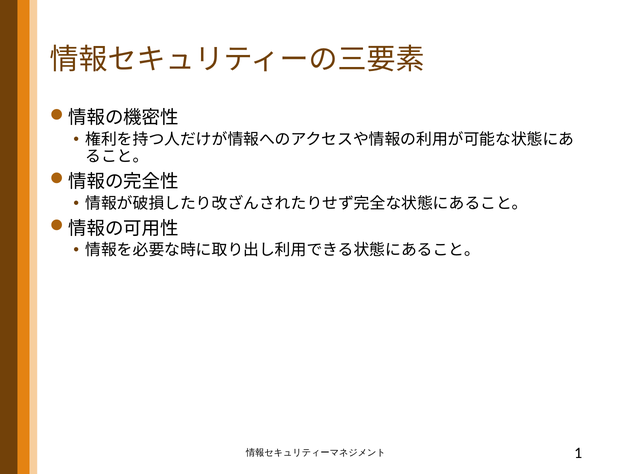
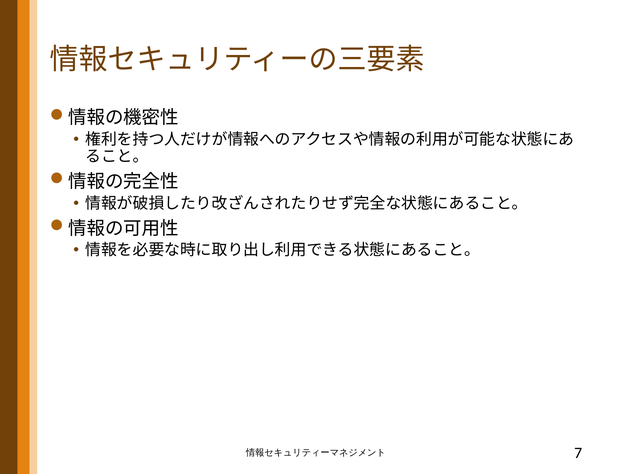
1: 1 -> 7
